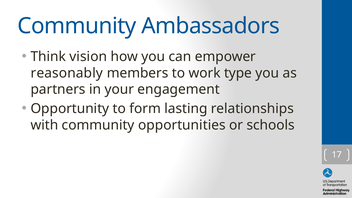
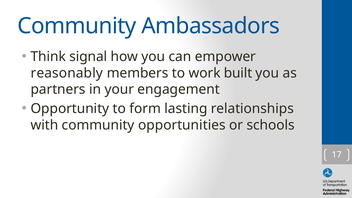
vision: vision -> signal
type: type -> built
